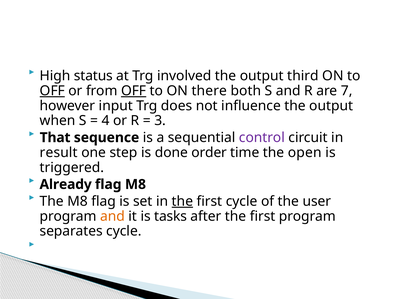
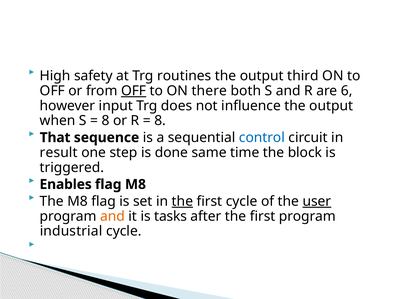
status: status -> safety
involved: involved -> routines
OFF at (52, 91) underline: present -> none
7: 7 -> 6
4 at (106, 120): 4 -> 8
3 at (160, 120): 3 -> 8
control colour: purple -> blue
order: order -> same
open: open -> block
Already: Already -> Enables
user underline: none -> present
separates: separates -> industrial
